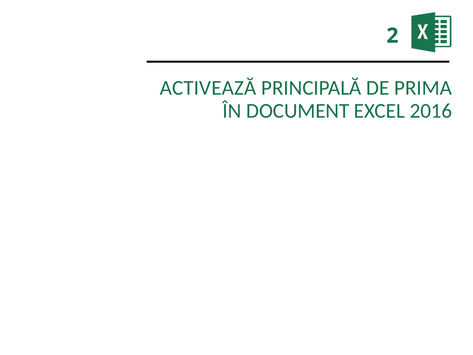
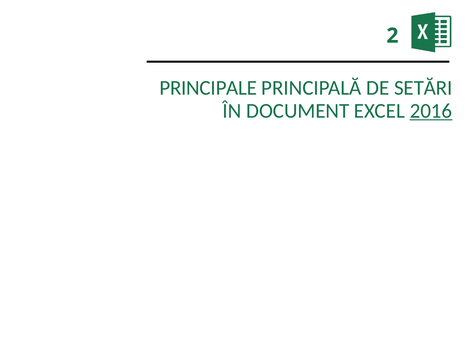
ACTIVEAZĂ: ACTIVEAZĂ -> PRINCIPALE
PRIMA: PRIMA -> SETĂRI
2016 underline: none -> present
